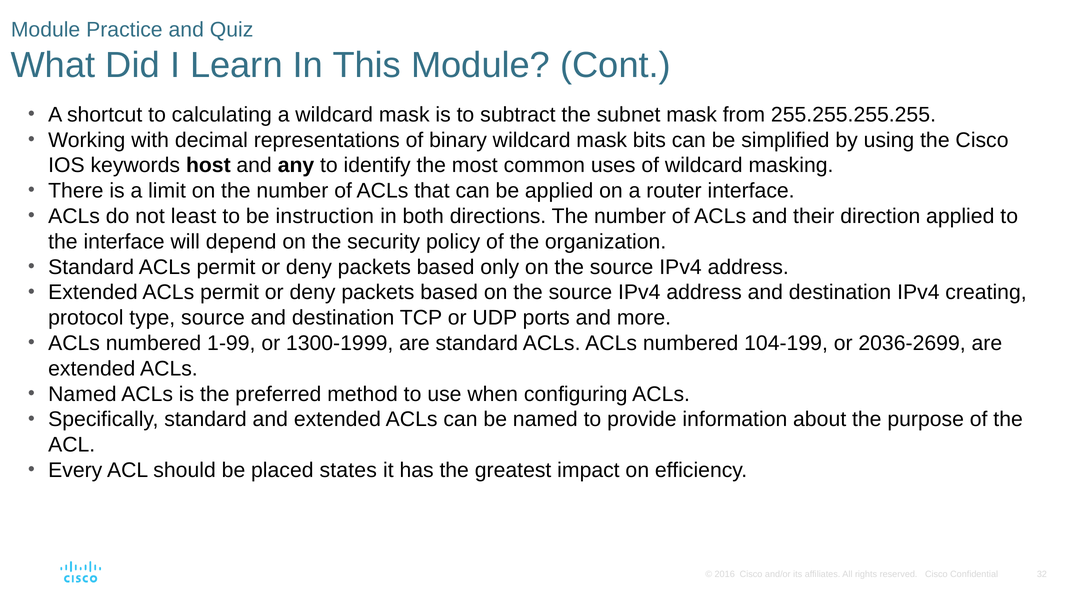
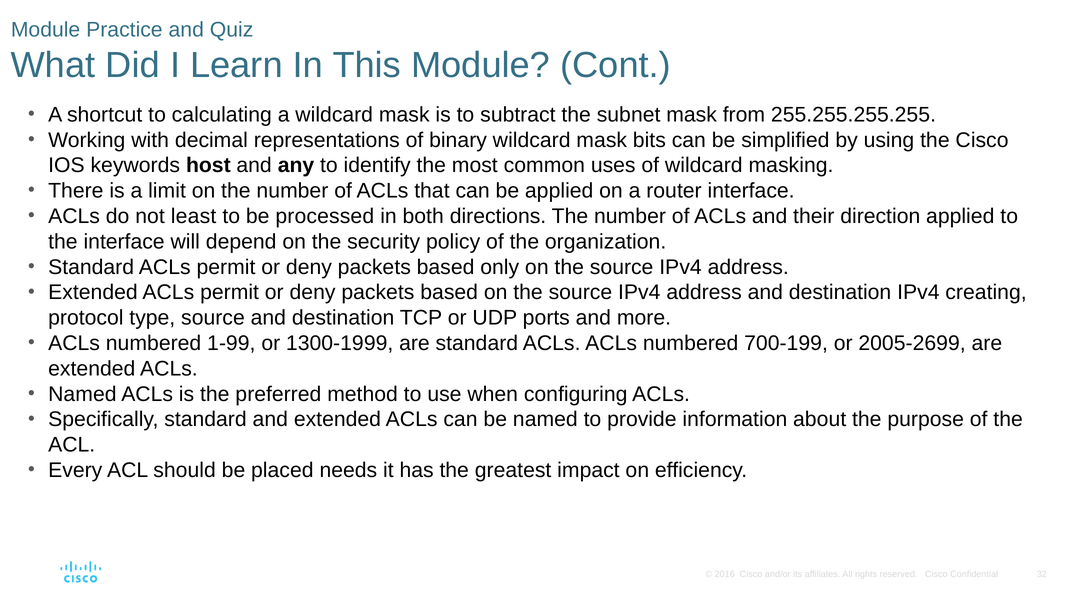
instruction: instruction -> processed
104-199: 104-199 -> 700-199
2036-2699: 2036-2699 -> 2005-2699
states: states -> needs
